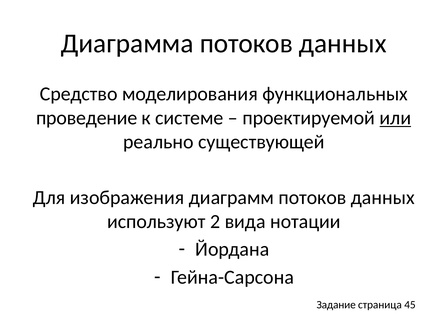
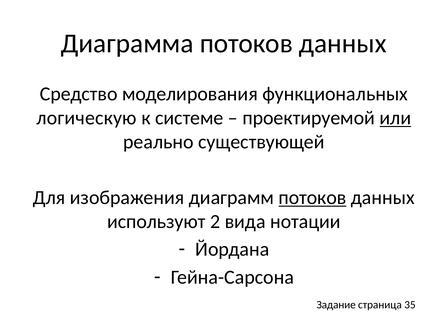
проведение: проведение -> логическую
потоков at (313, 198) underline: none -> present
45: 45 -> 35
